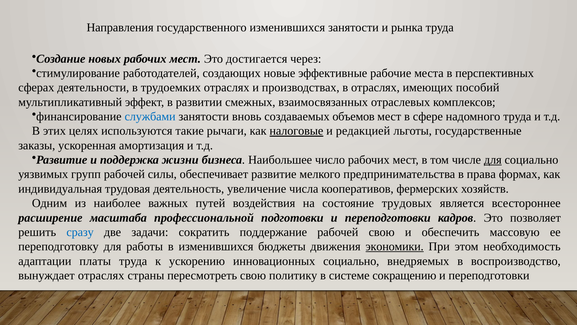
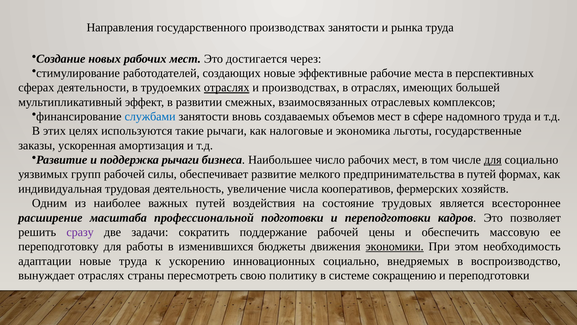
государственного изменившихся: изменившихся -> производствах
отраслях at (227, 88) underline: none -> present
пособий: пособий -> большей
налоговые underline: present -> none
редакцией: редакцией -> экономика
поддержка жизни: жизни -> рычаги
в права: права -> путей
сразу colour: blue -> purple
рабочей свою: свою -> цены
адаптации платы: платы -> новые
